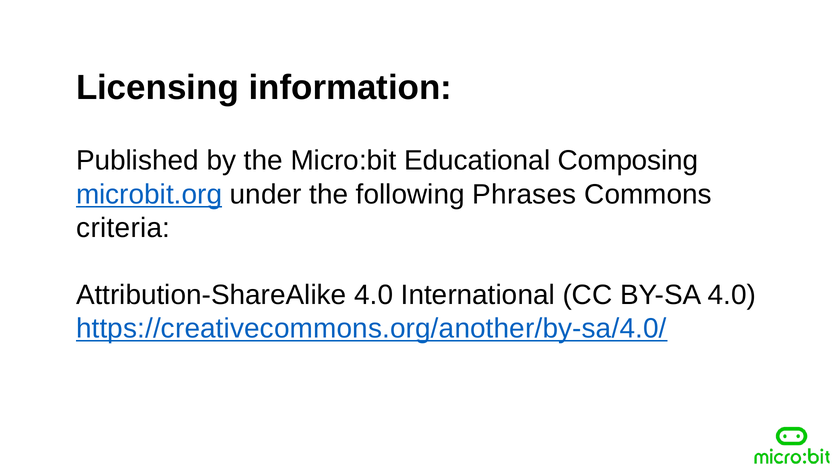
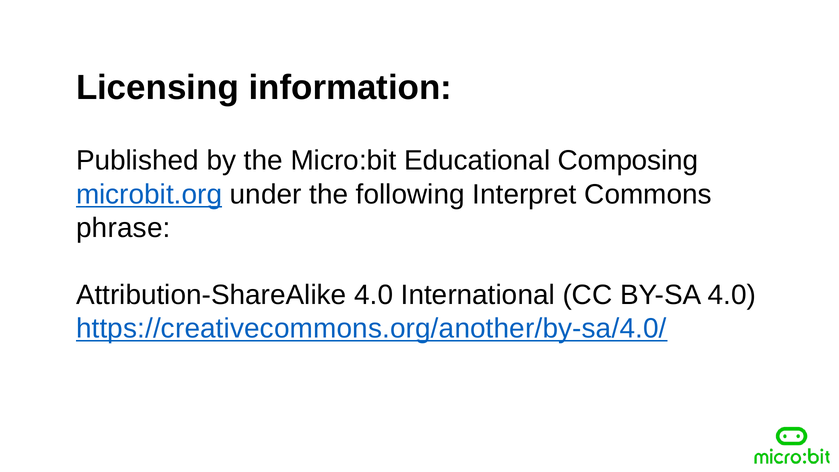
Phrases: Phrases -> Interpret
criteria: criteria -> phrase
